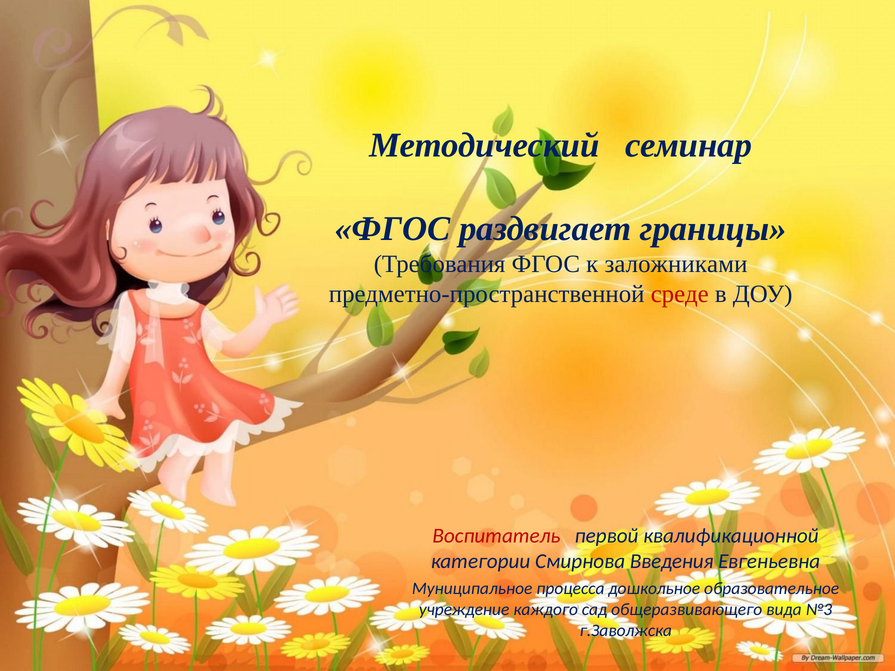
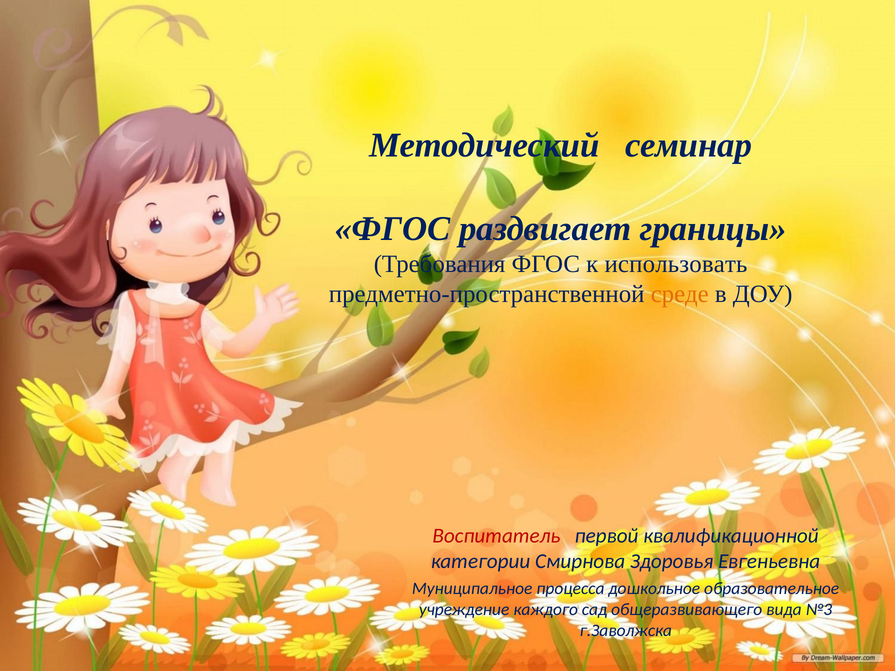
заложниками: заложниками -> использовать
среде colour: red -> orange
Введения: Введения -> Здоровья
